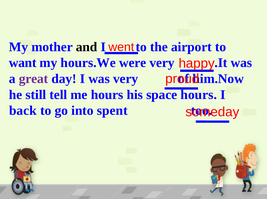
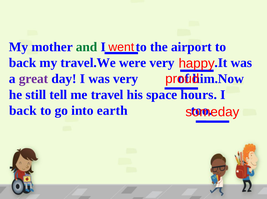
and colour: black -> green
want at (23, 63): want -> back
hours.We: hours.We -> travel.We
me hours: hours -> travel
spent: spent -> earth
